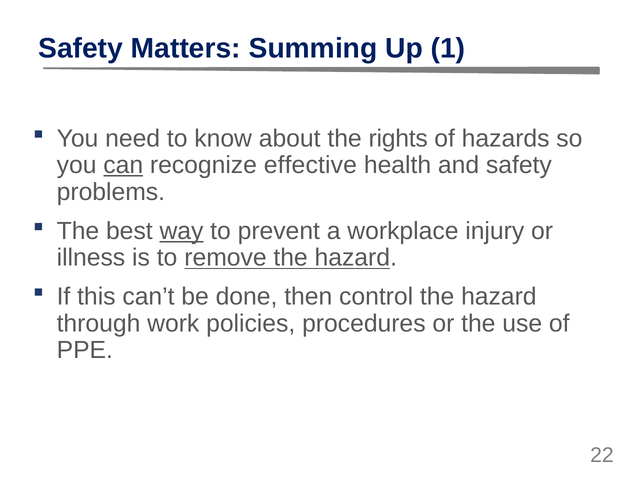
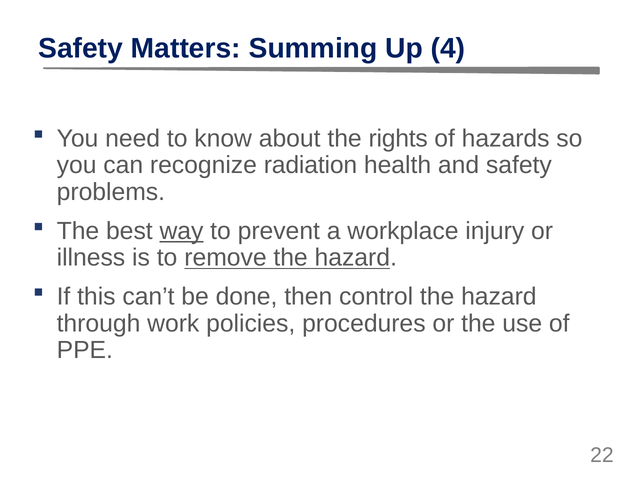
1: 1 -> 4
can underline: present -> none
effective: effective -> radiation
